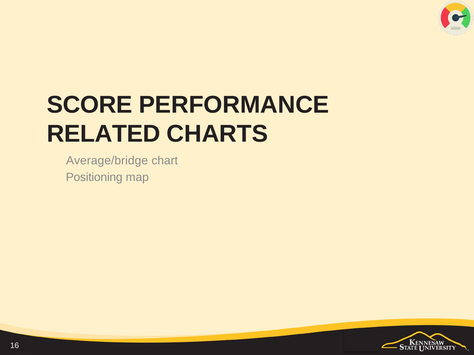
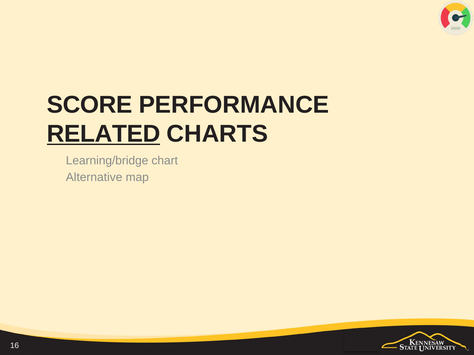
RELATED underline: none -> present
Average/bridge: Average/bridge -> Learning/bridge
Positioning: Positioning -> Alternative
